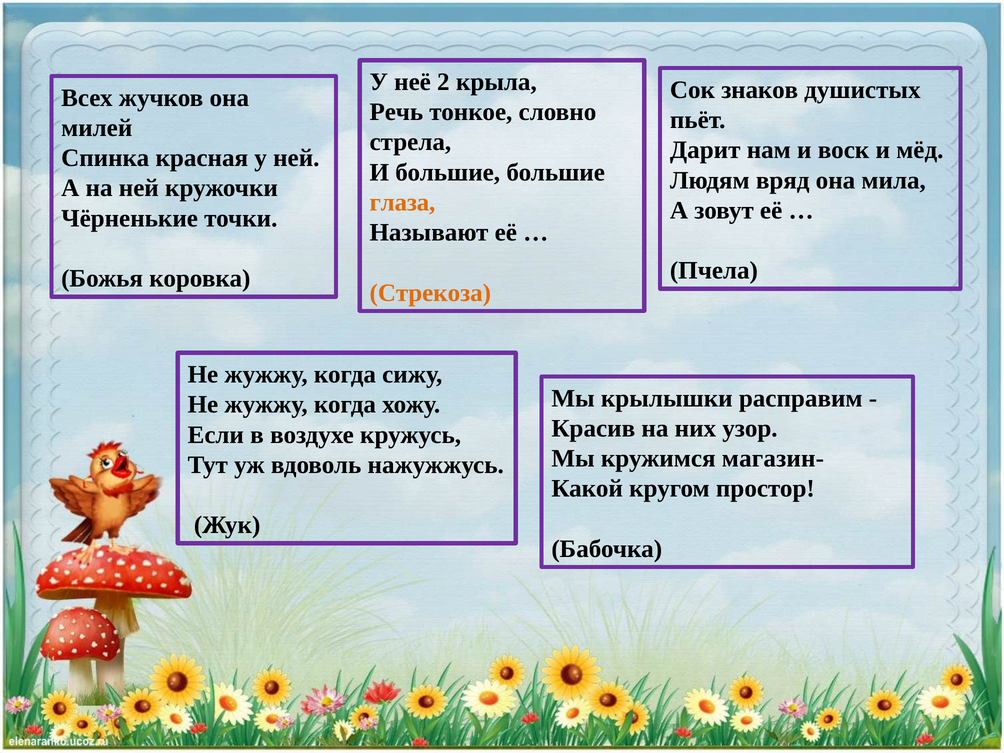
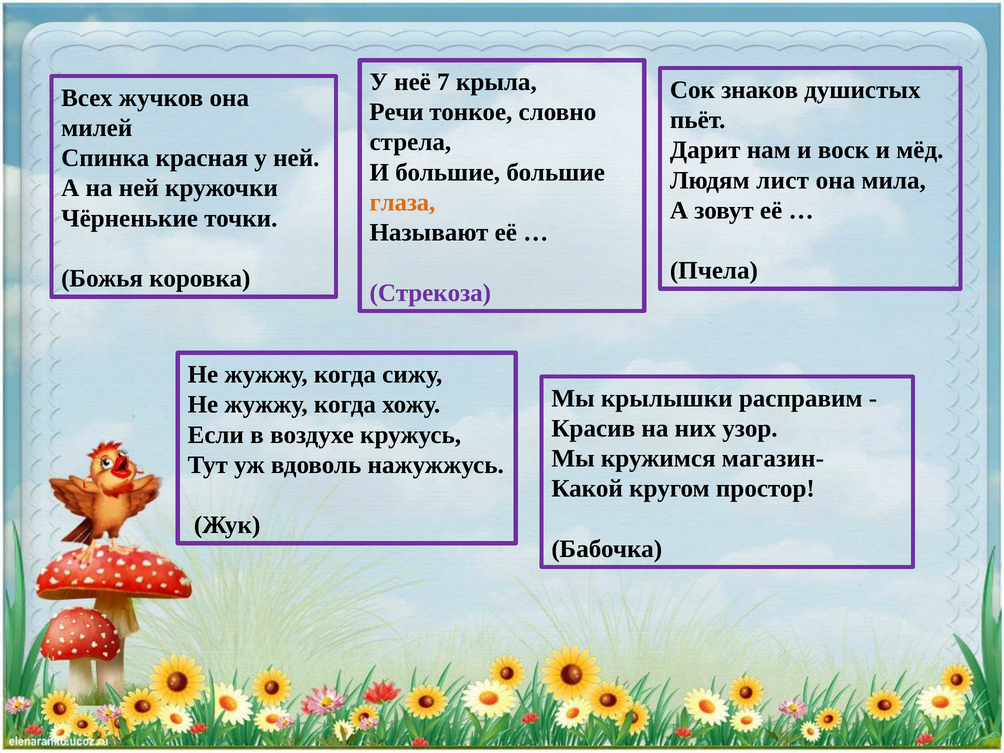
2: 2 -> 7
Речь: Речь -> Речи
вряд: вряд -> лист
Стрекоза colour: orange -> purple
